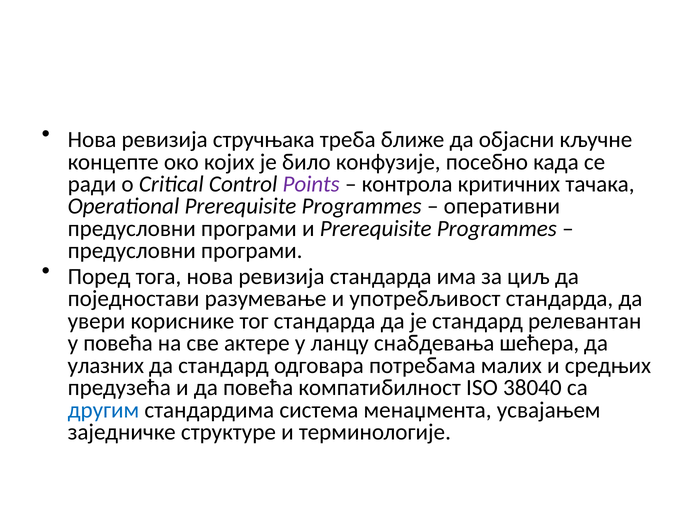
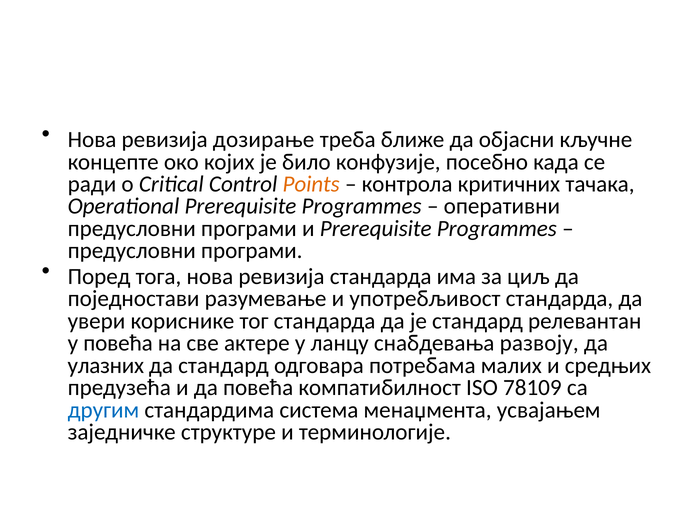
стручњака: стручњака -> дозирање
Points colour: purple -> orange
шећера: шећера -> развоју
38040: 38040 -> 78109
